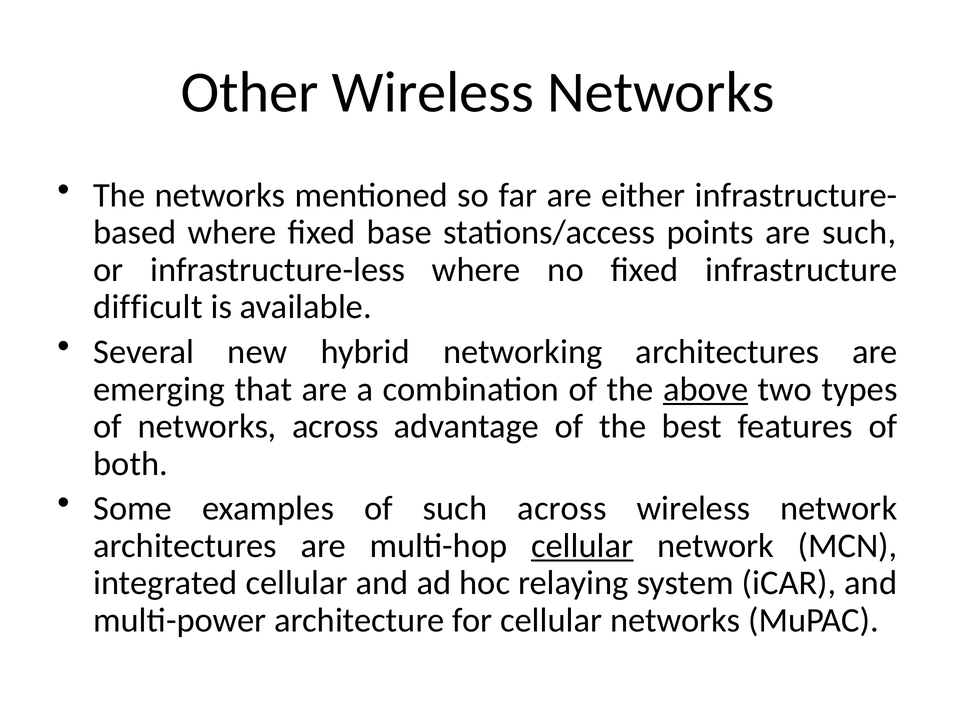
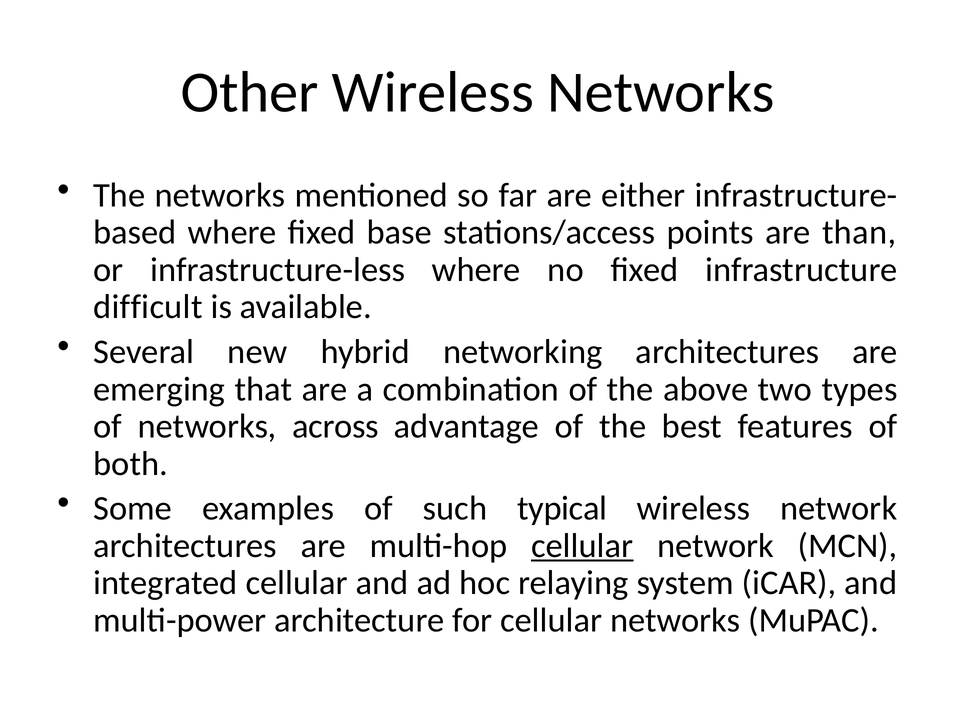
are such: such -> than
above underline: present -> none
such across: across -> typical
